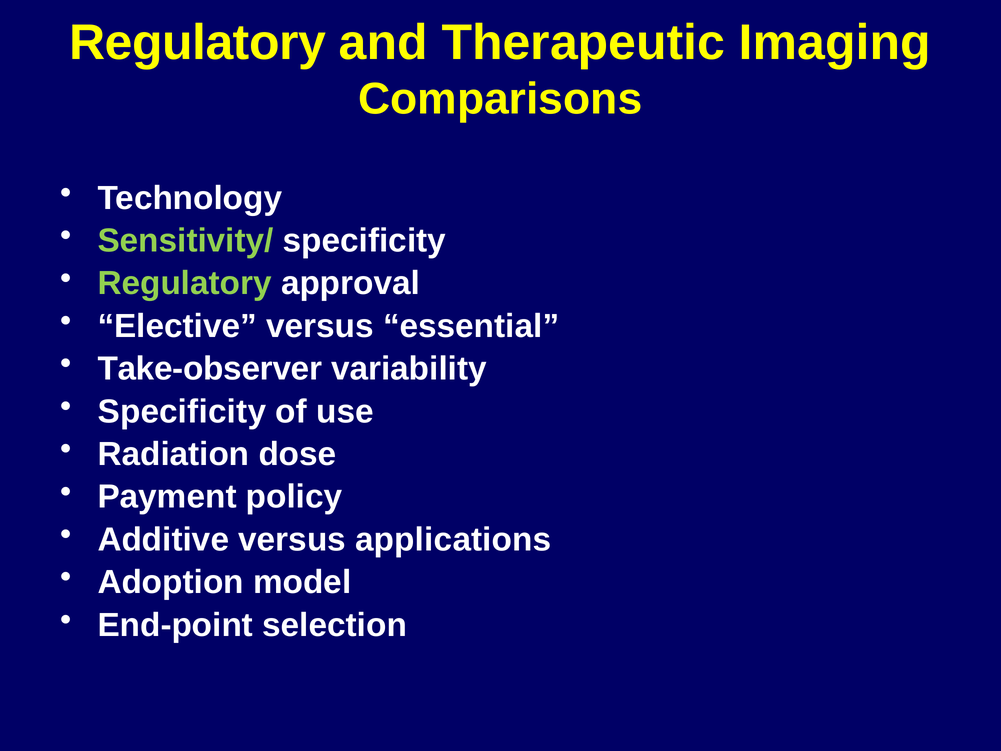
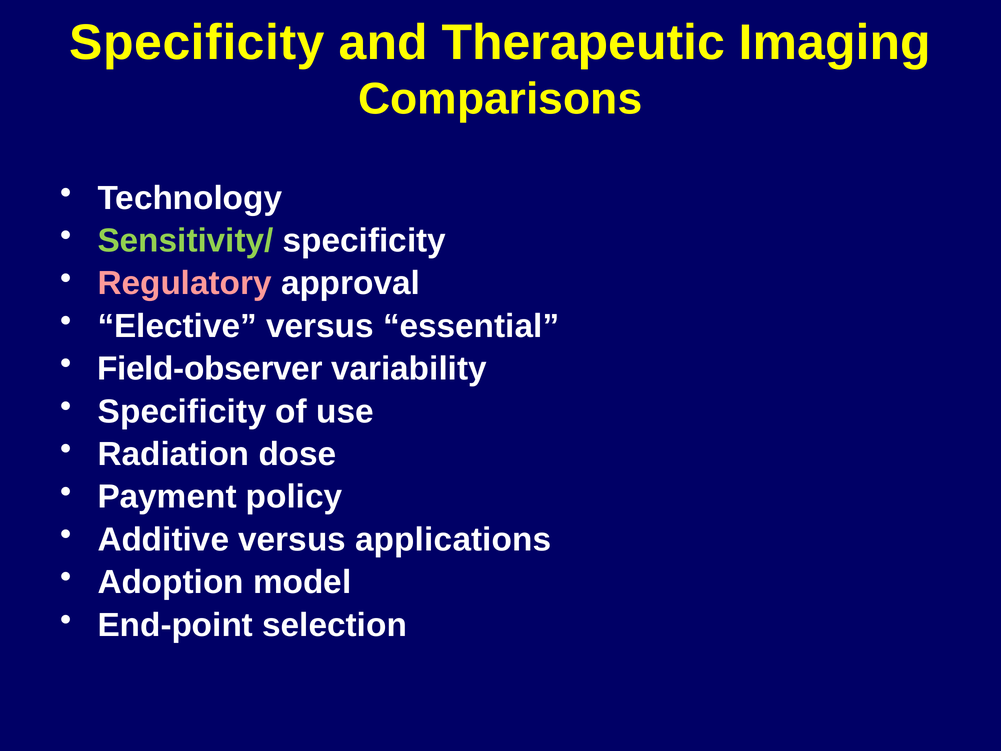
Regulatory at (198, 43): Regulatory -> Specificity
Regulatory at (185, 283) colour: light green -> pink
Take-observer: Take-observer -> Field-observer
